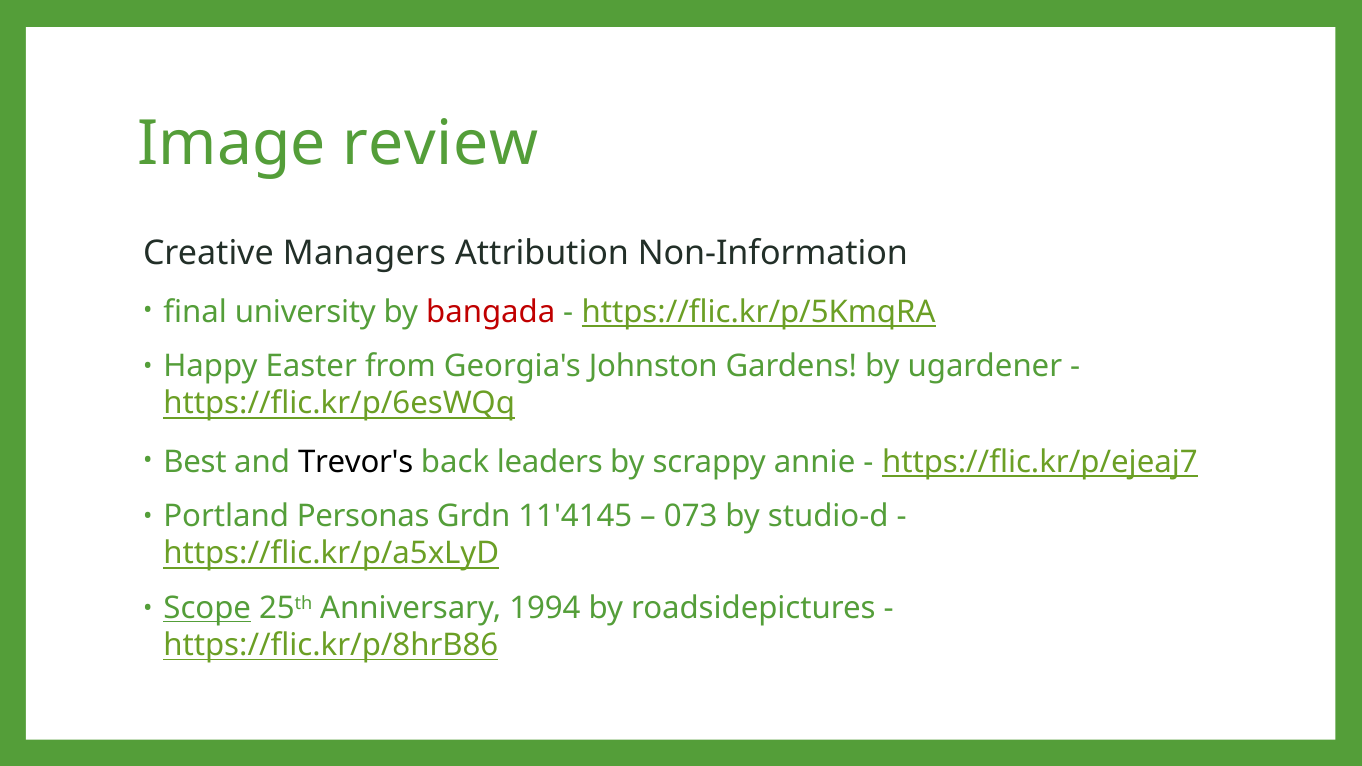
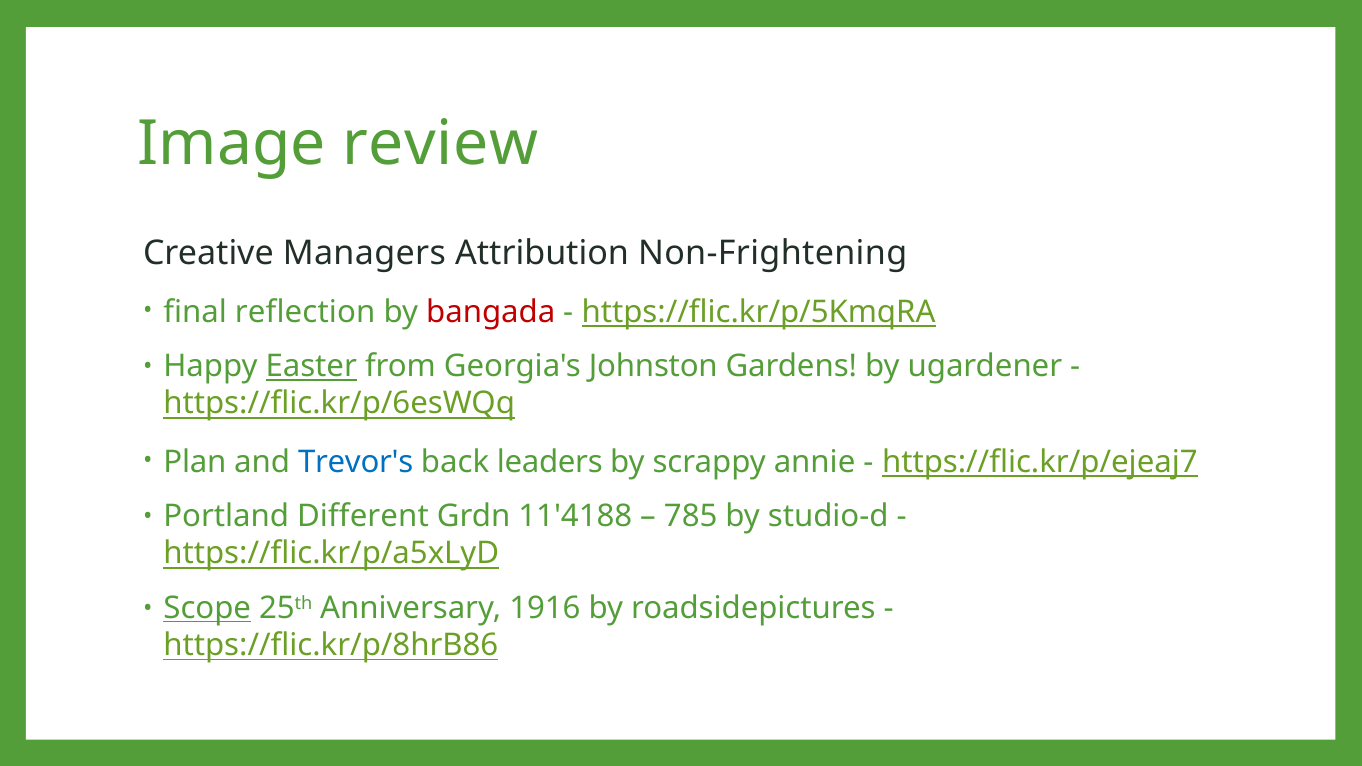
Non-Information: Non-Information -> Non-Frightening
university: university -> reflection
Easter underline: none -> present
Best: Best -> Plan
Trevor's colour: black -> blue
Personas: Personas -> Different
11'4145: 11'4145 -> 11'4188
073: 073 -> 785
1994: 1994 -> 1916
